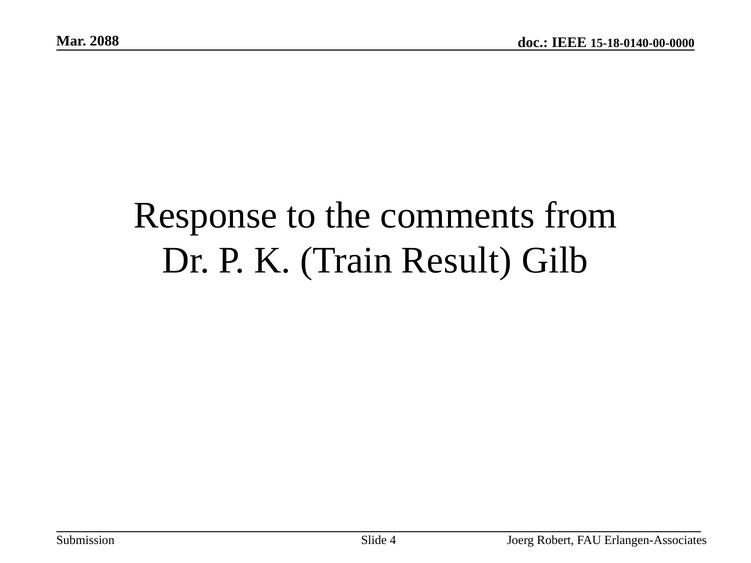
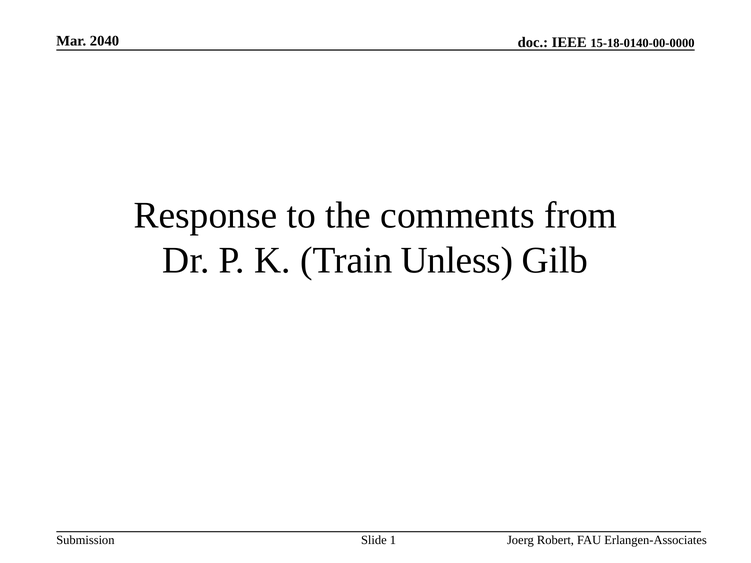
2088: 2088 -> 2040
Result: Result -> Unless
4: 4 -> 1
